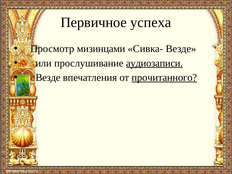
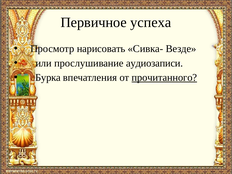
мизинцами: мизинцами -> нарисовать
аудиозаписи underline: present -> none
Везде at (48, 78): Везде -> Бурка
